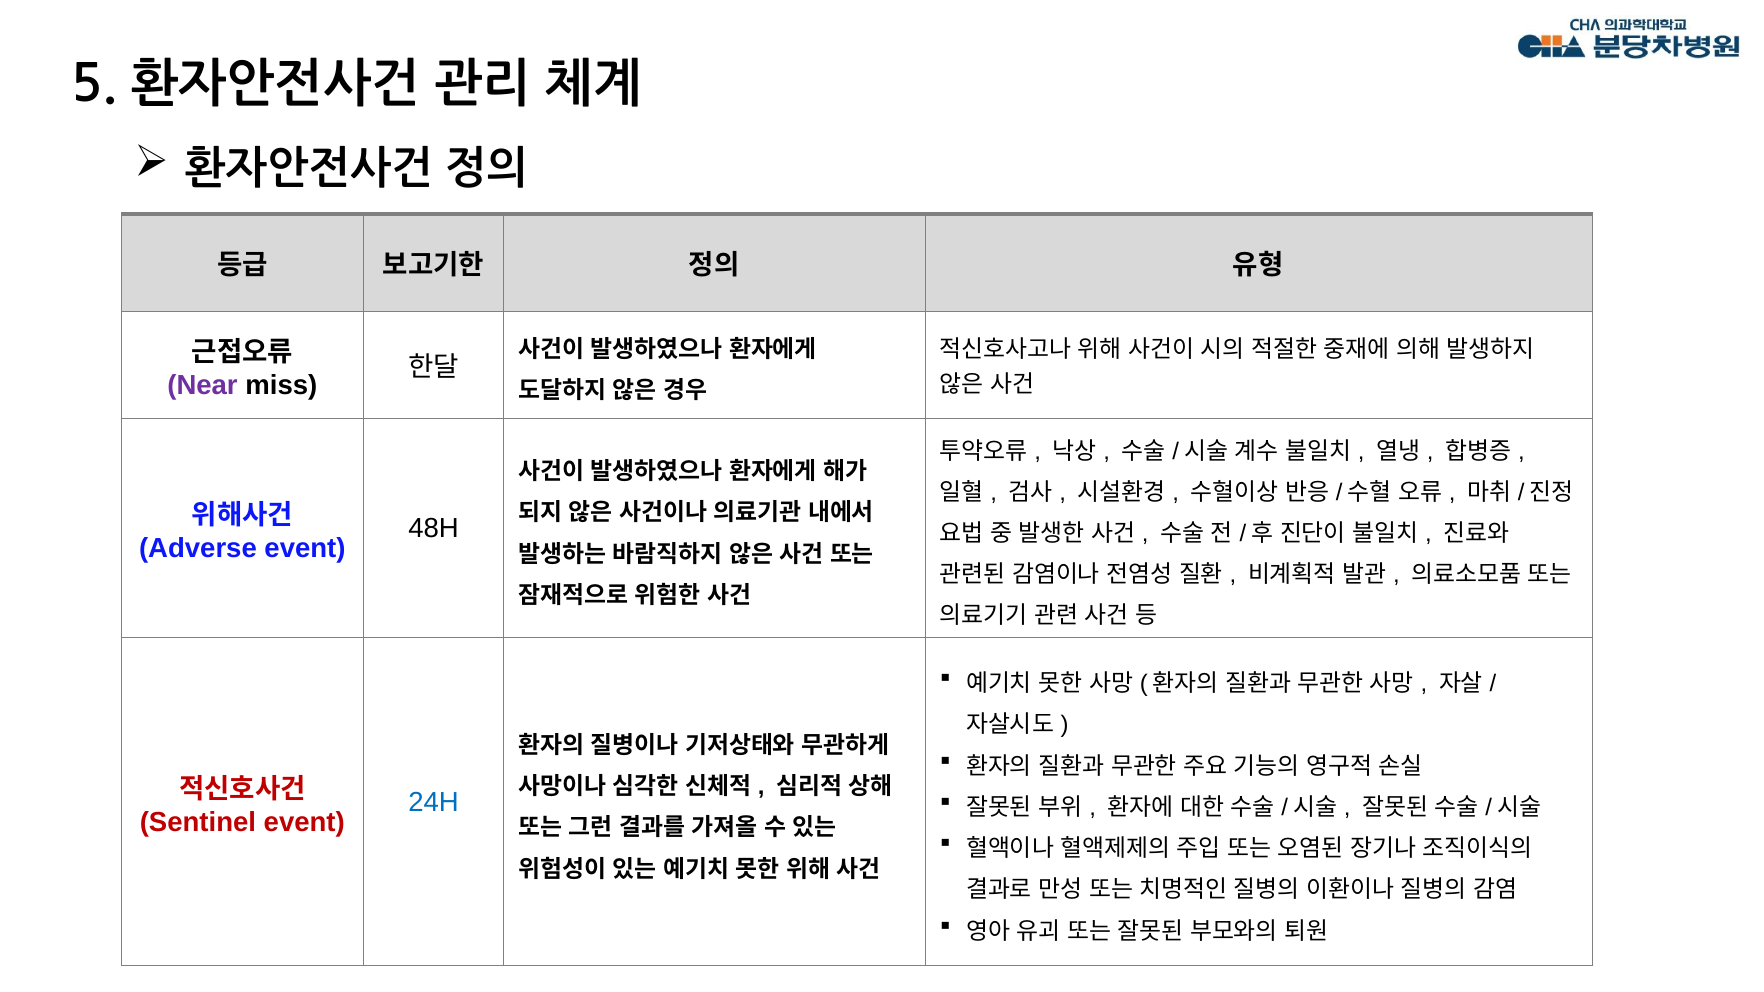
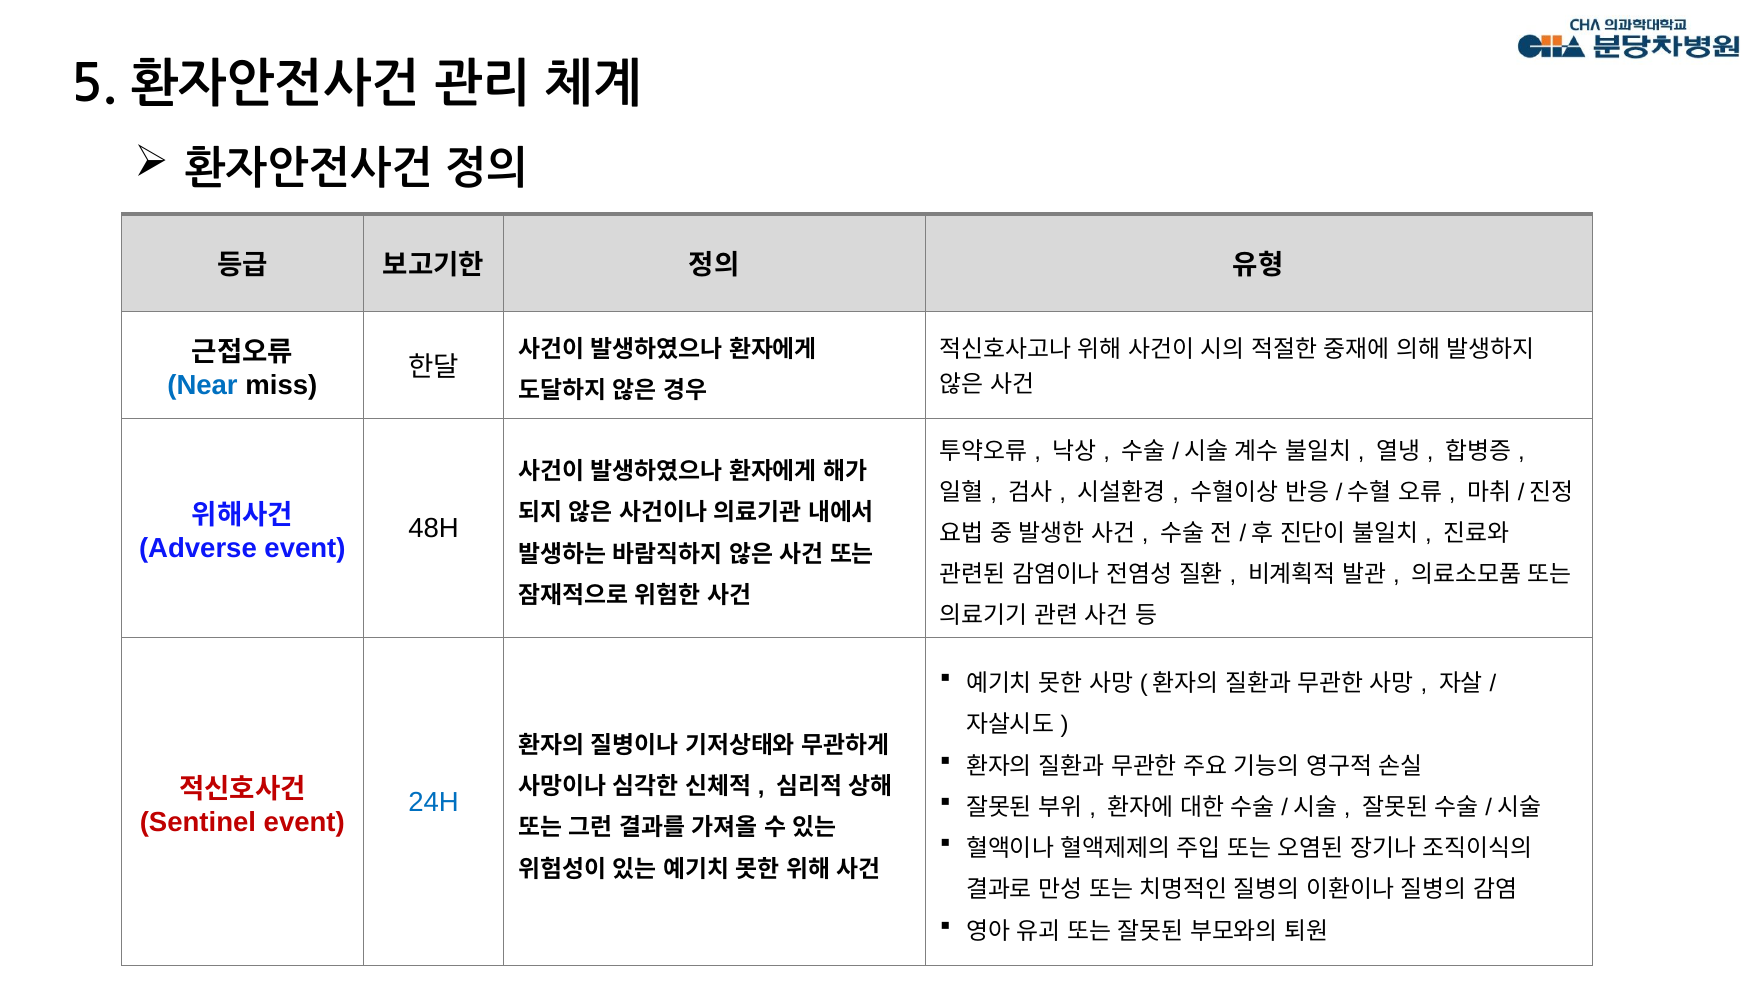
Near colour: purple -> blue
